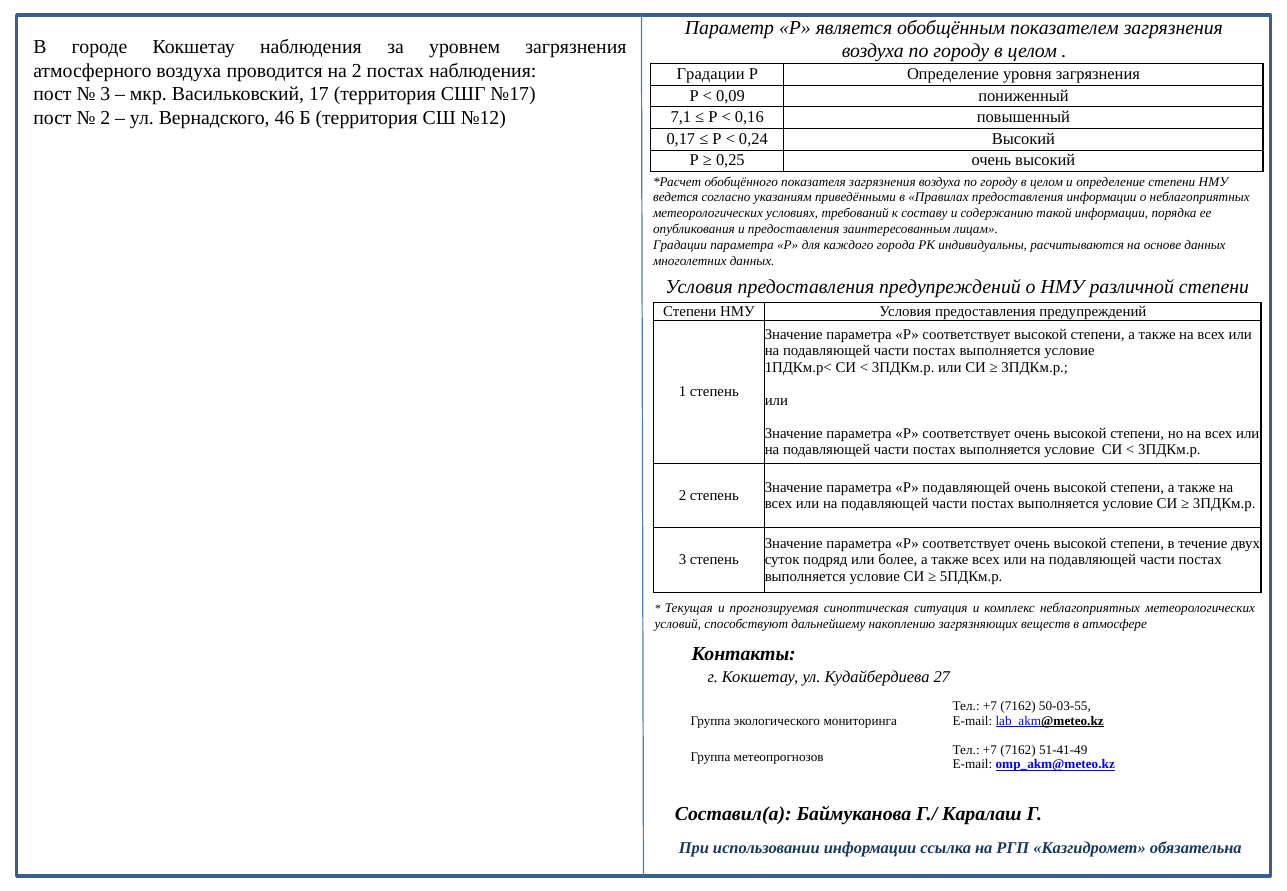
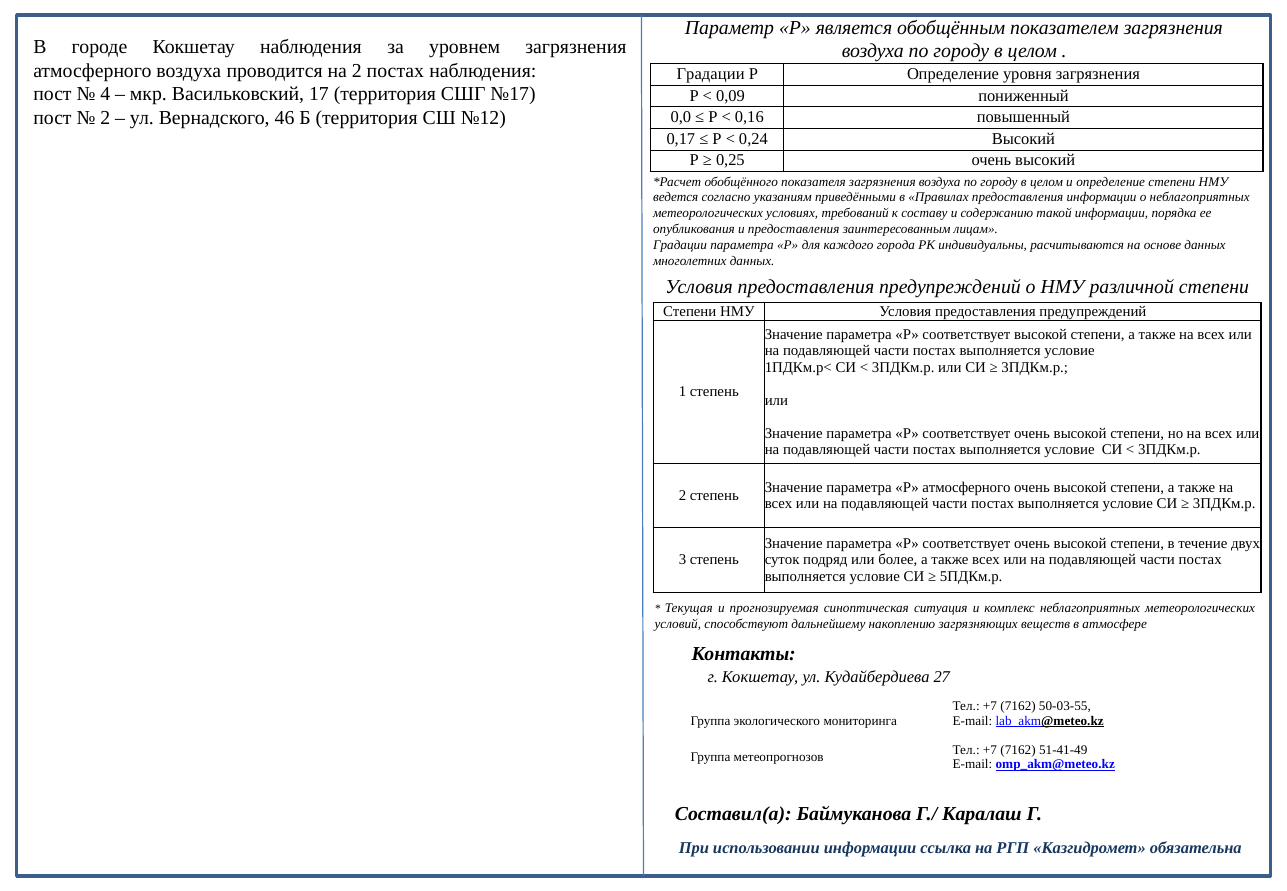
3 at (105, 94): 3 -> 4
7,1: 7,1 -> 0,0
Р подавляющей: подавляющей -> атмосферного
